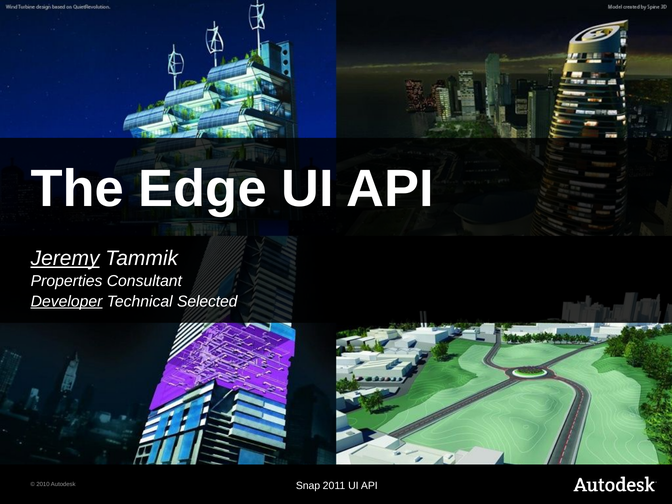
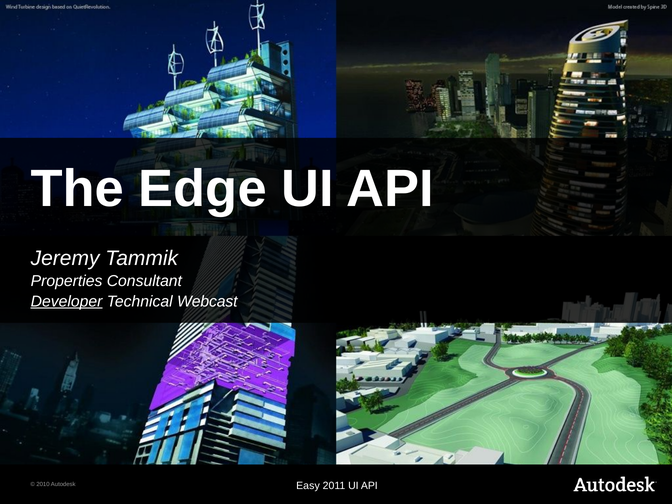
Jeremy underline: present -> none
Selected: Selected -> Webcast
Snap: Snap -> Easy
